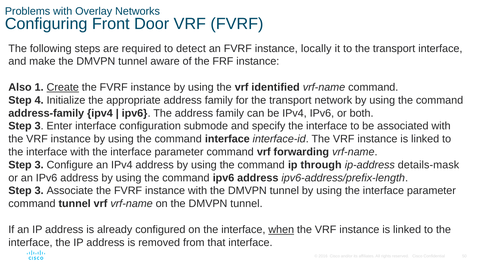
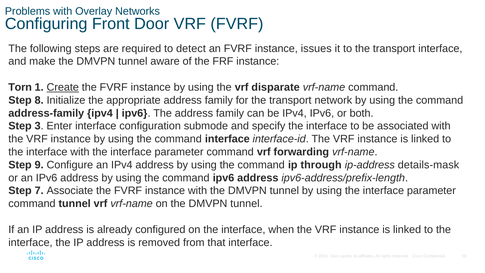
locally: locally -> issues
Also: Also -> Torn
identified: identified -> disparate
4: 4 -> 8
3 at (39, 165): 3 -> 9
3 at (39, 191): 3 -> 7
when underline: present -> none
